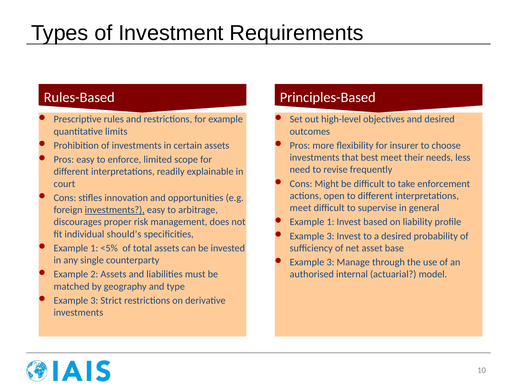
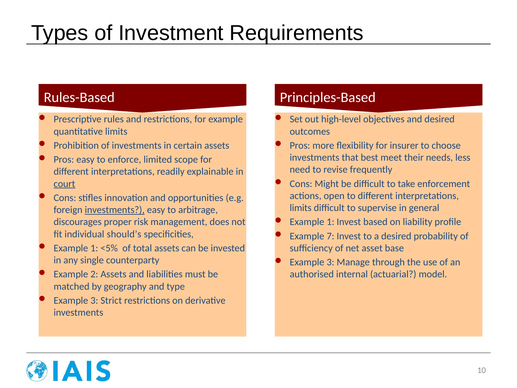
court underline: none -> present
meet at (301, 208): meet -> limits
3 at (330, 236): 3 -> 7
